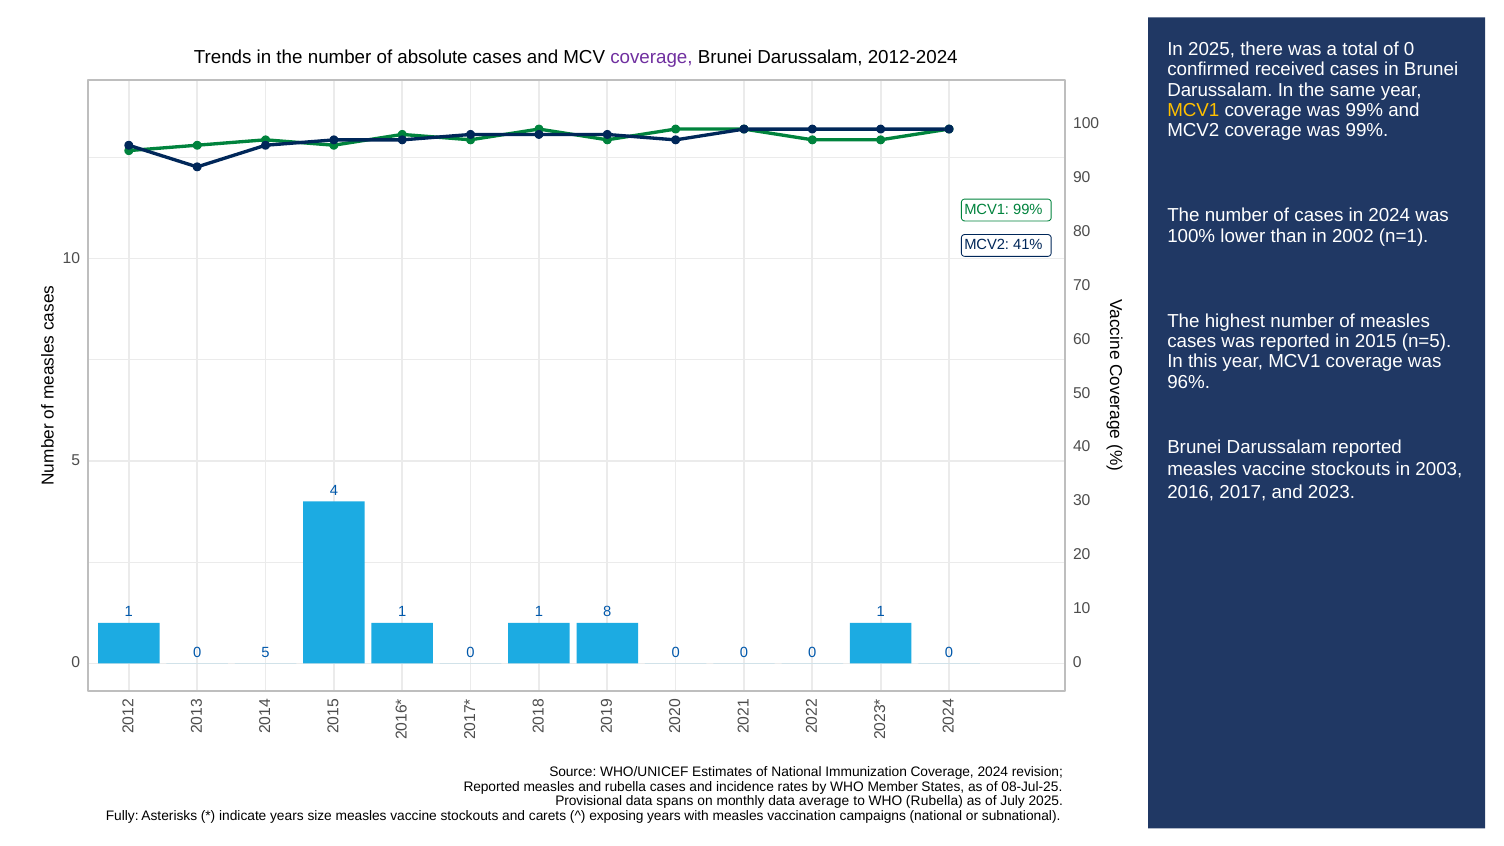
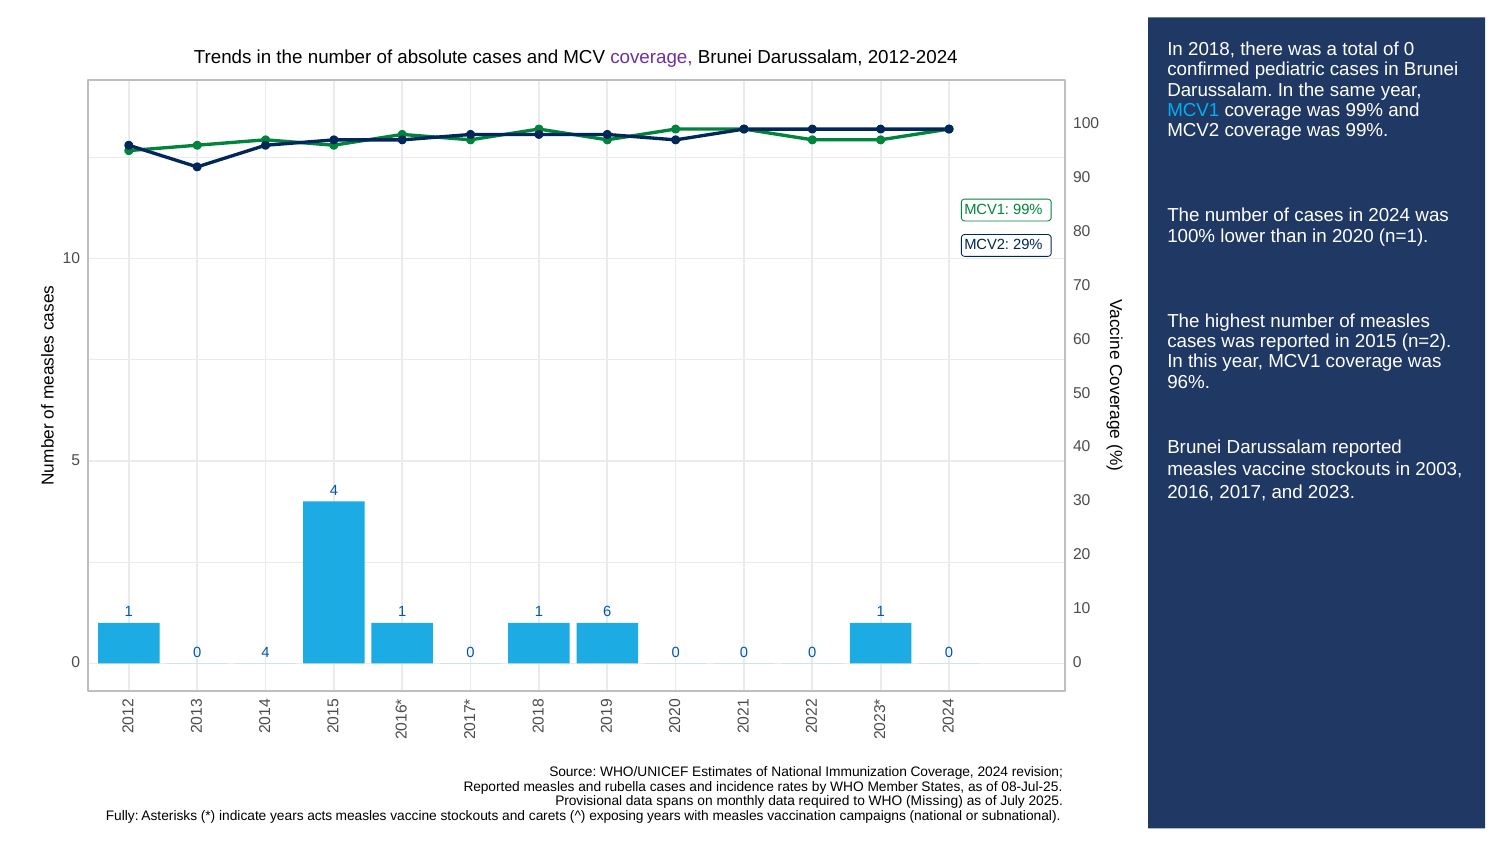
In 2025: 2025 -> 2018
received: received -> pediatric
MCV1 at (1193, 110) colour: yellow -> light blue
2002: 2002 -> 2020
41%: 41% -> 29%
n=5: n=5 -> n=2
8 at (607, 612): 8 -> 6
5 at (266, 652): 5 -> 4
average: average -> required
WHO Rubella: Rubella -> Missing
size: size -> acts
